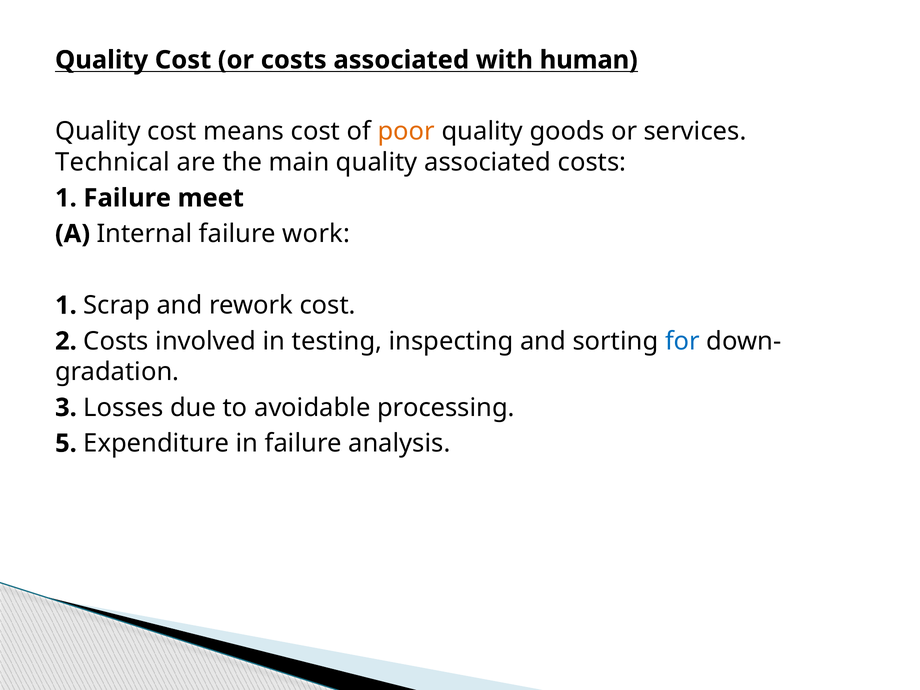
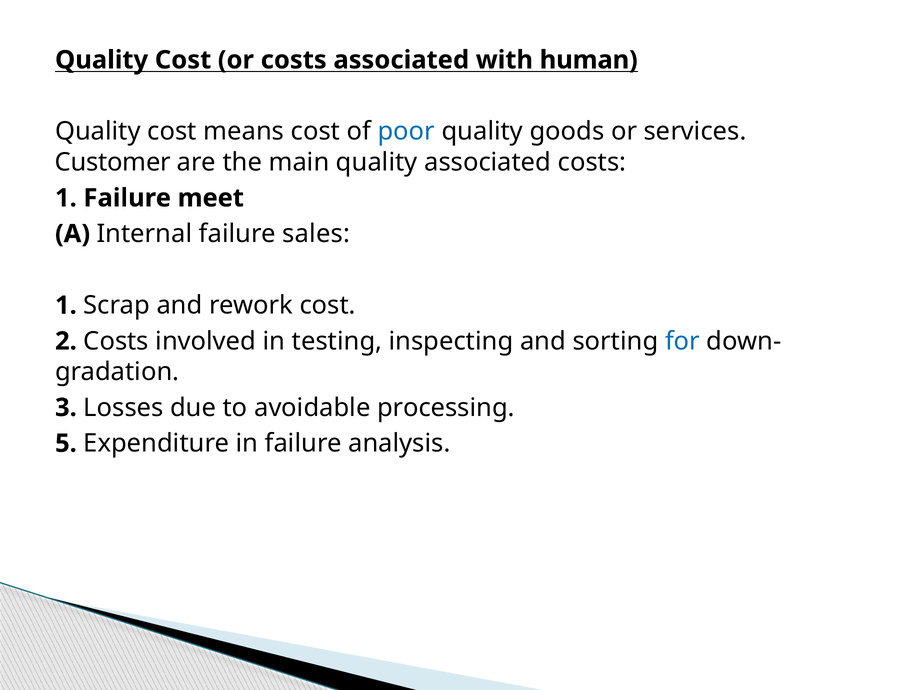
poor colour: orange -> blue
Technical: Technical -> Customer
work: work -> sales
